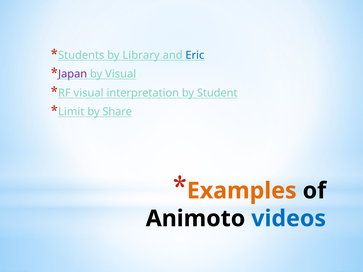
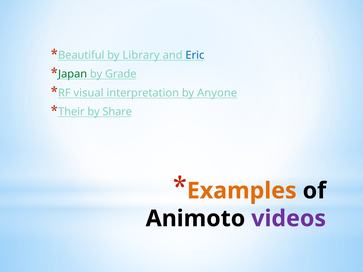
Students: Students -> Beautiful
Japan colour: purple -> green
by Visual: Visual -> Grade
Student: Student -> Anyone
Limit: Limit -> Their
videos colour: blue -> purple
